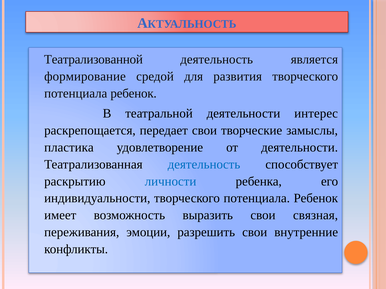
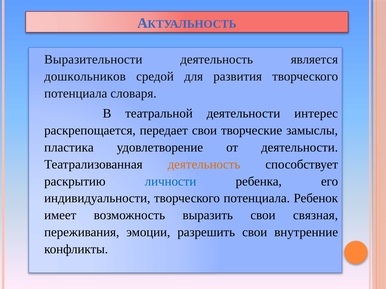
Театрализованной: Театрализованной -> Выразительности
формирование: формирование -> дошкольников
ребенок at (134, 93): ребенок -> словаря
деятельность at (204, 165) colour: blue -> orange
